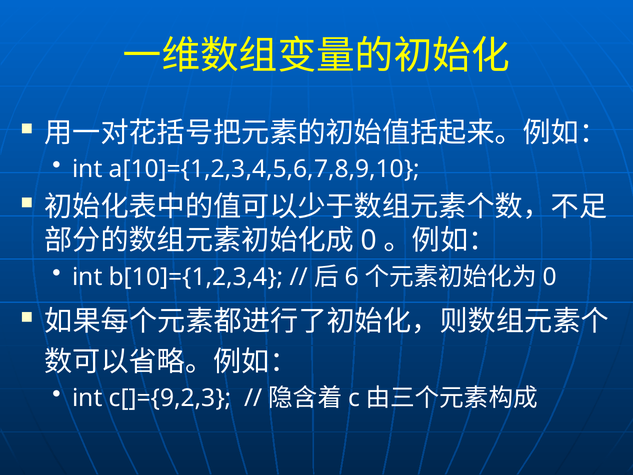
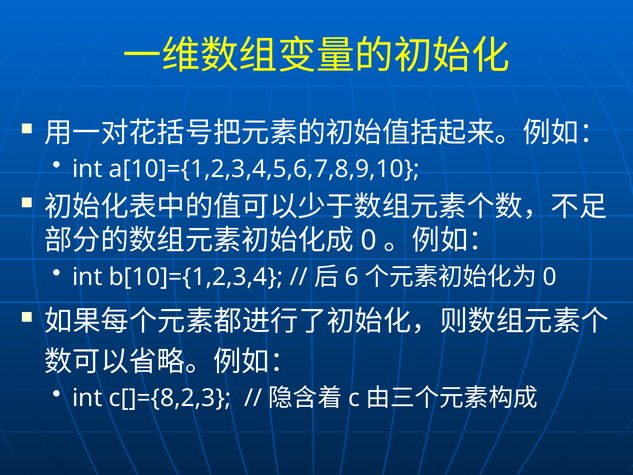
c[]={9,2,3: c[]={9,2,3 -> c[]={8,2,3
